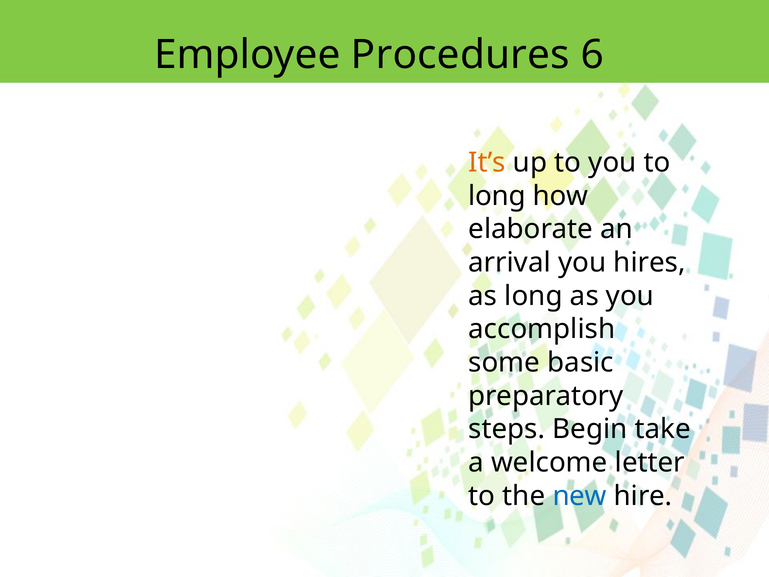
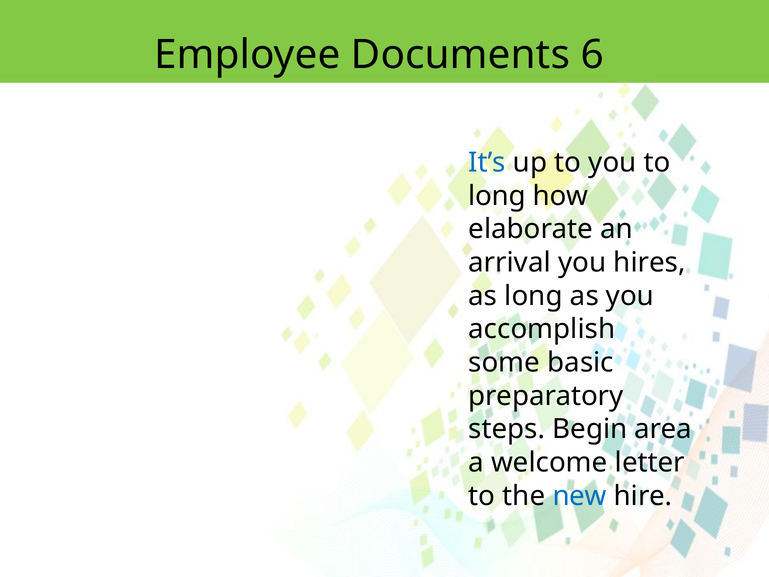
Procedures: Procedures -> Documents
It’s colour: orange -> blue
take: take -> area
